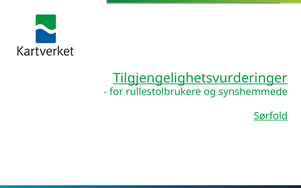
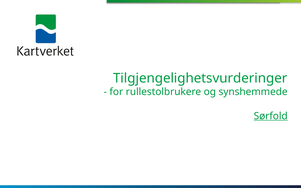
Tilgjengelighetsvurderinger underline: present -> none
